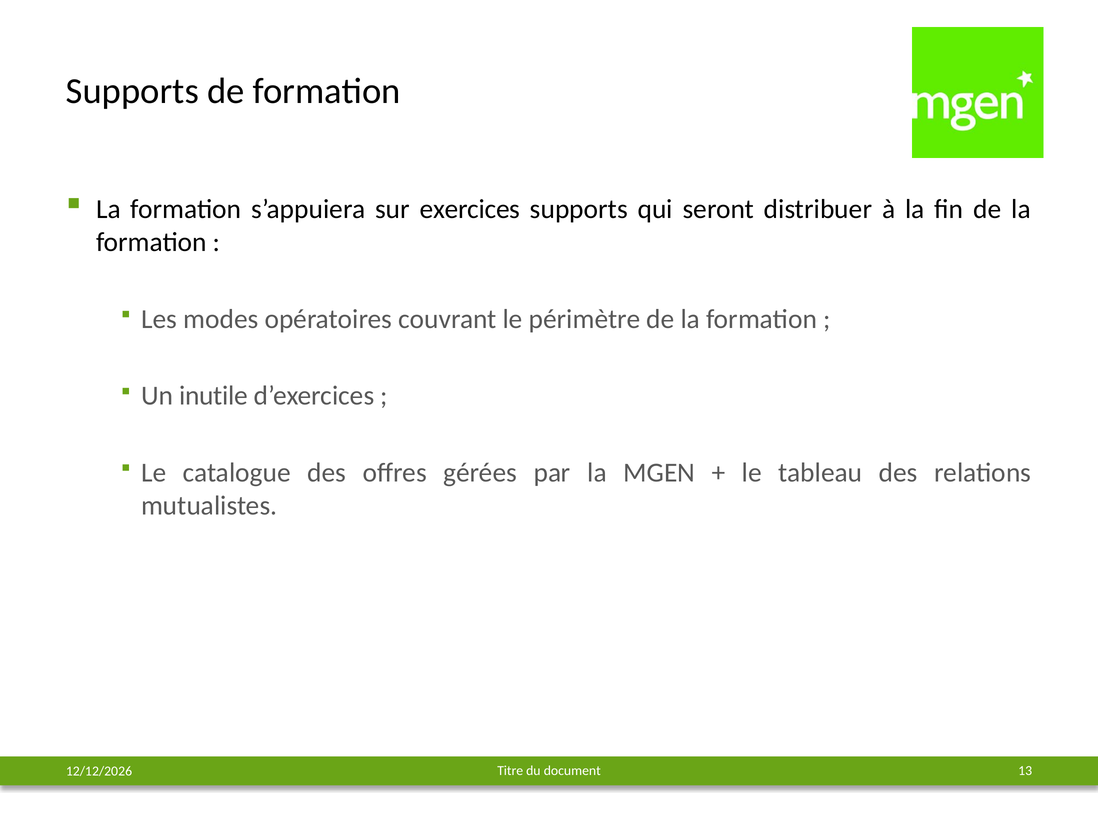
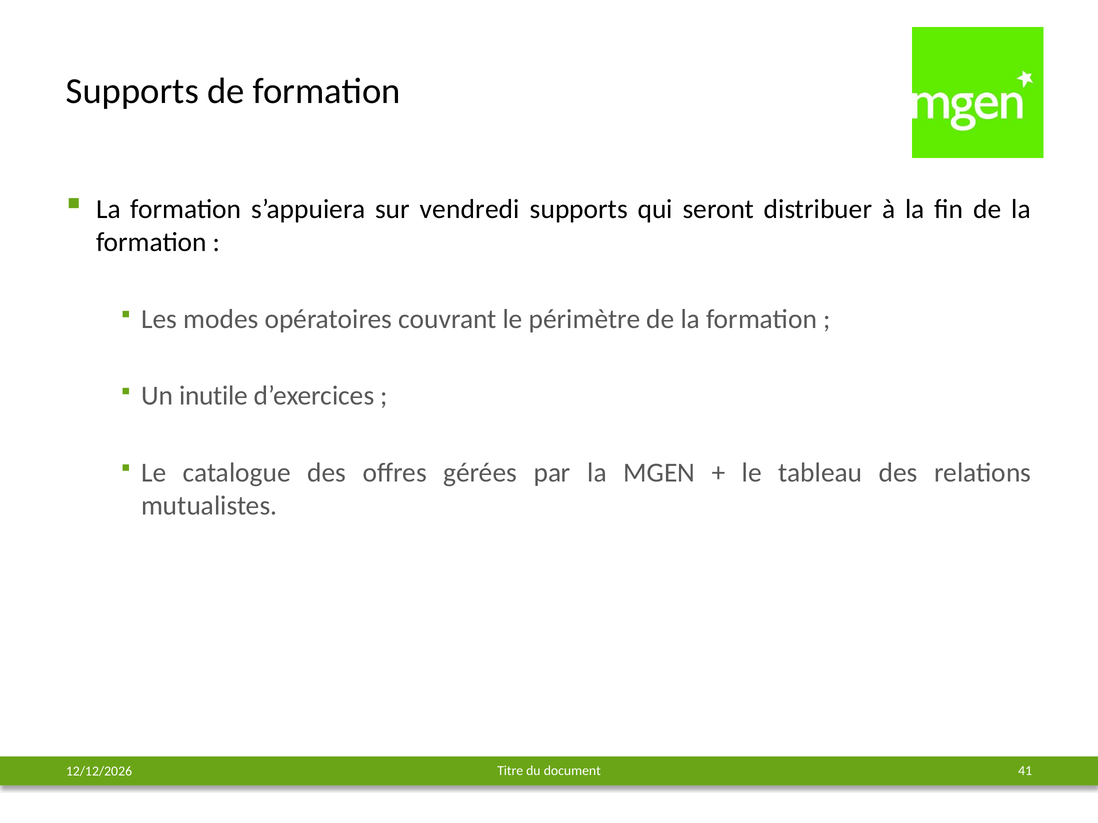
exercices: exercices -> vendredi
13: 13 -> 41
